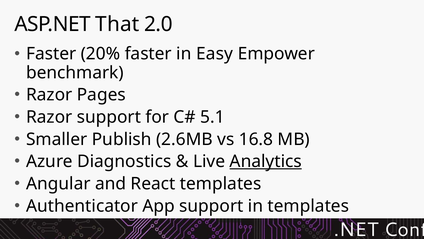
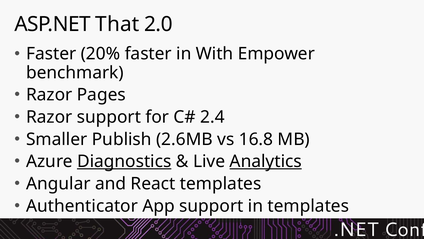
Easy: Easy -> With
5.1: 5.1 -> 2.4
Diagnostics underline: none -> present
